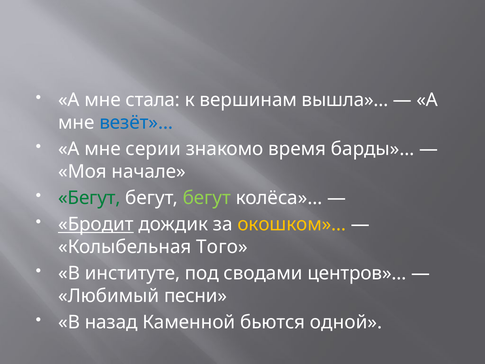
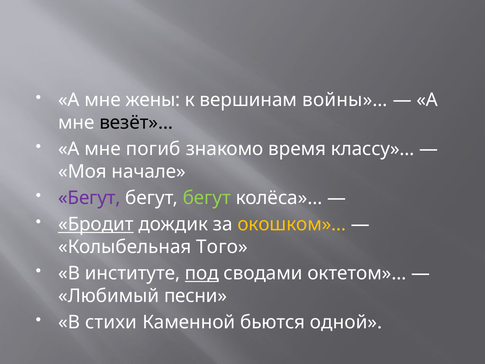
стала: стала -> жены
вышла»…: вышла»… -> войны»…
везёт»… colour: blue -> black
серии: серии -> погиб
барды»…: барды»… -> классу»…
Бегут at (89, 198) colour: green -> purple
под underline: none -> present
центров»…: центров»… -> октетом»…
назад: назад -> стихи
